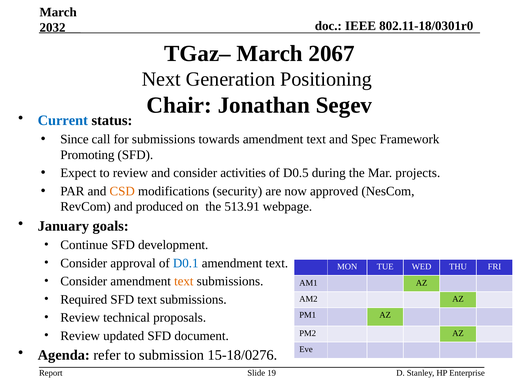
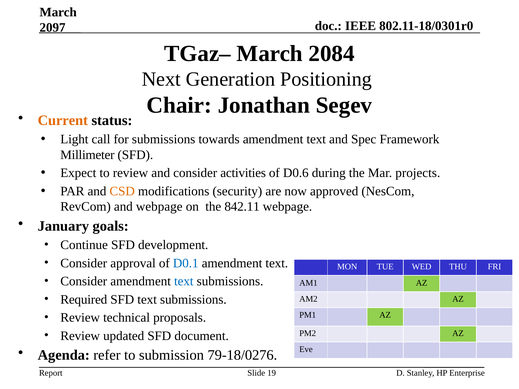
2032: 2032 -> 2097
2067: 2067 -> 2084
Current colour: blue -> orange
Since: Since -> Light
Promoting: Promoting -> Millimeter
D0.5: D0.5 -> D0.6
and produced: produced -> webpage
513.91: 513.91 -> 842.11
text at (184, 281) colour: orange -> blue
15-18/0276: 15-18/0276 -> 79-18/0276
